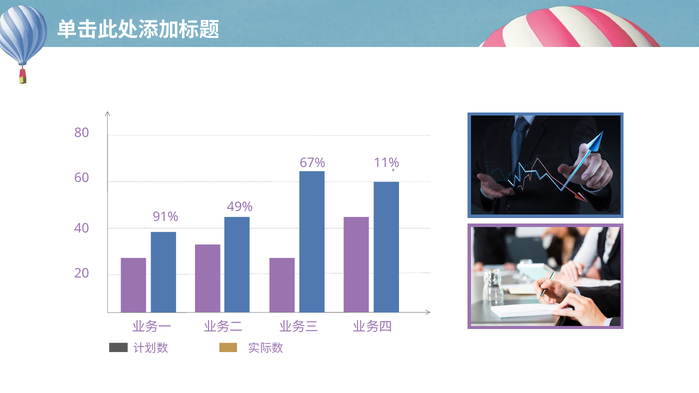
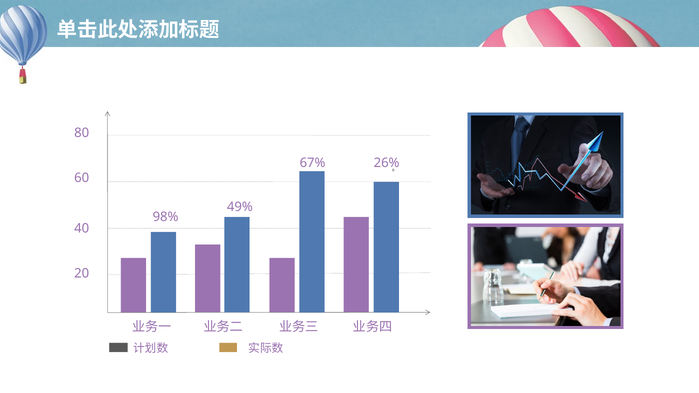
11%: 11% -> 26%
91%: 91% -> 98%
